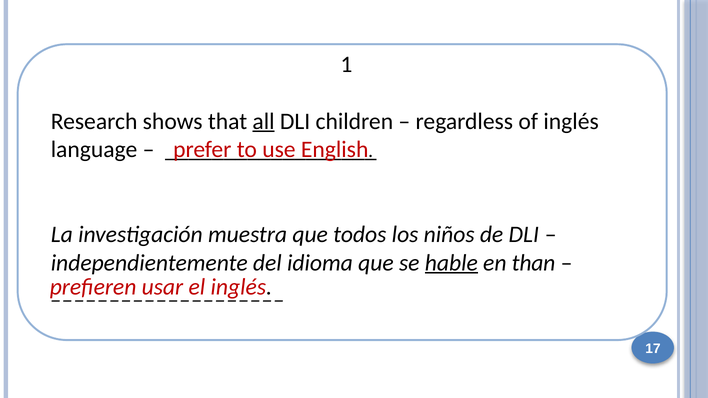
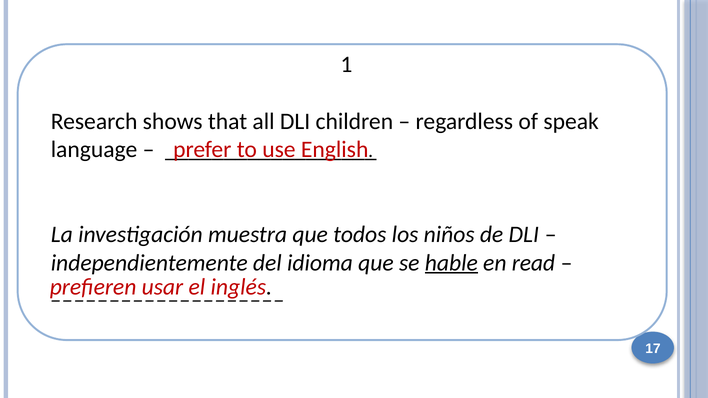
all at (264, 121) underline: present -> none
of inglés: inglés -> speak
than: than -> read
